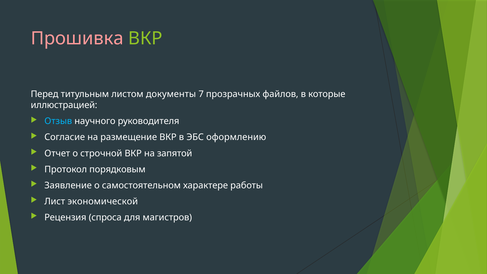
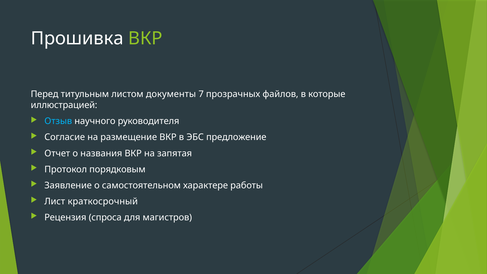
Прошивка colour: pink -> white
оформлению: оформлению -> предложение
строчной: строчной -> названия
запятой: запятой -> запятая
экономической: экономической -> краткосрочный
